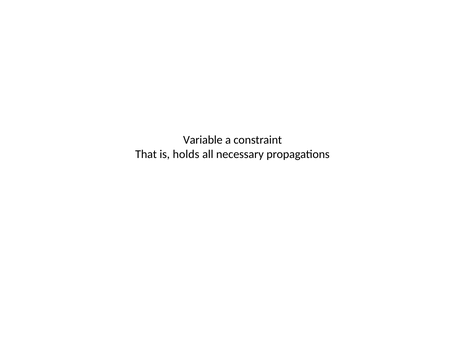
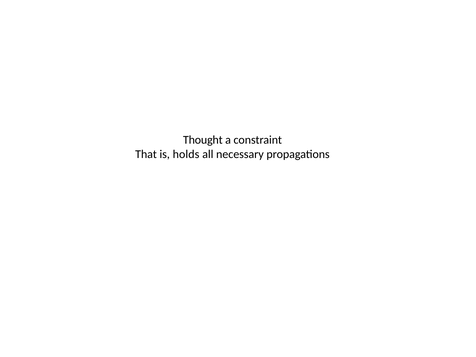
Variable: Variable -> Thought
